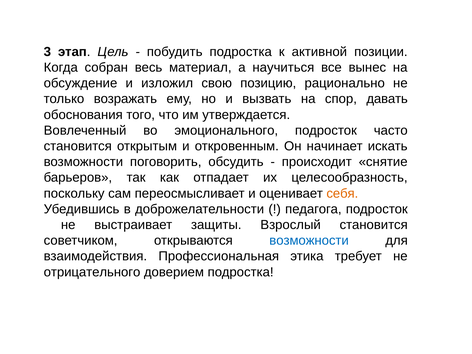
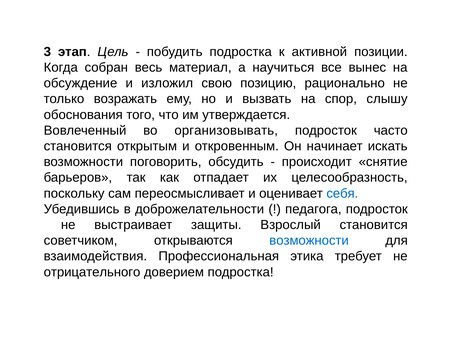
давать: давать -> слышу
эмоционального: эмоционального -> организовывать
себя colour: orange -> blue
